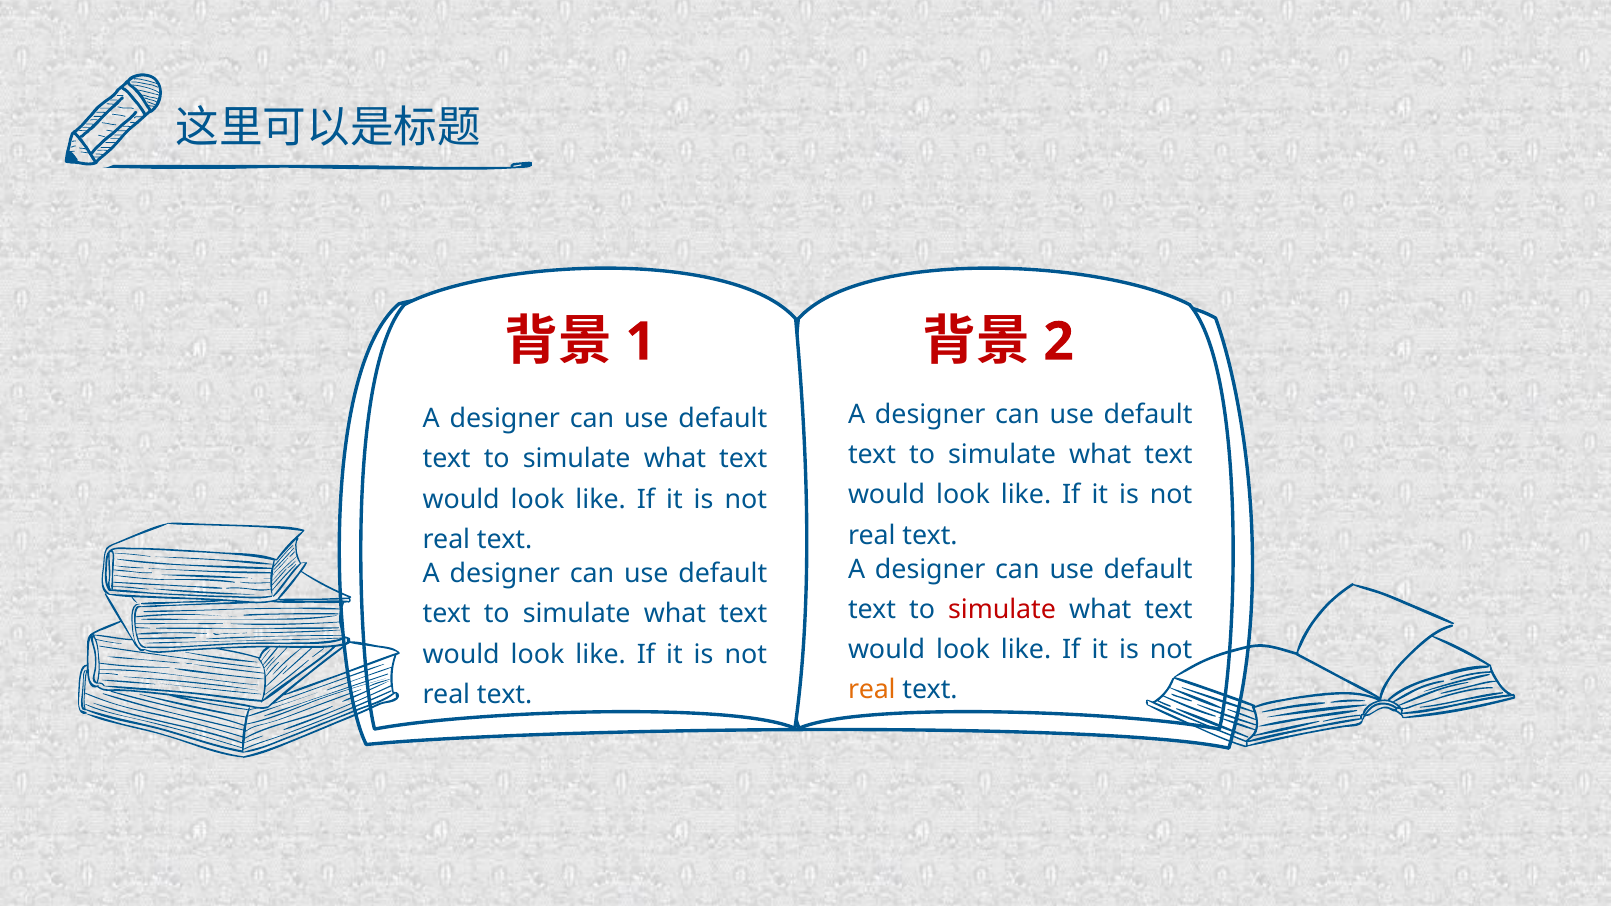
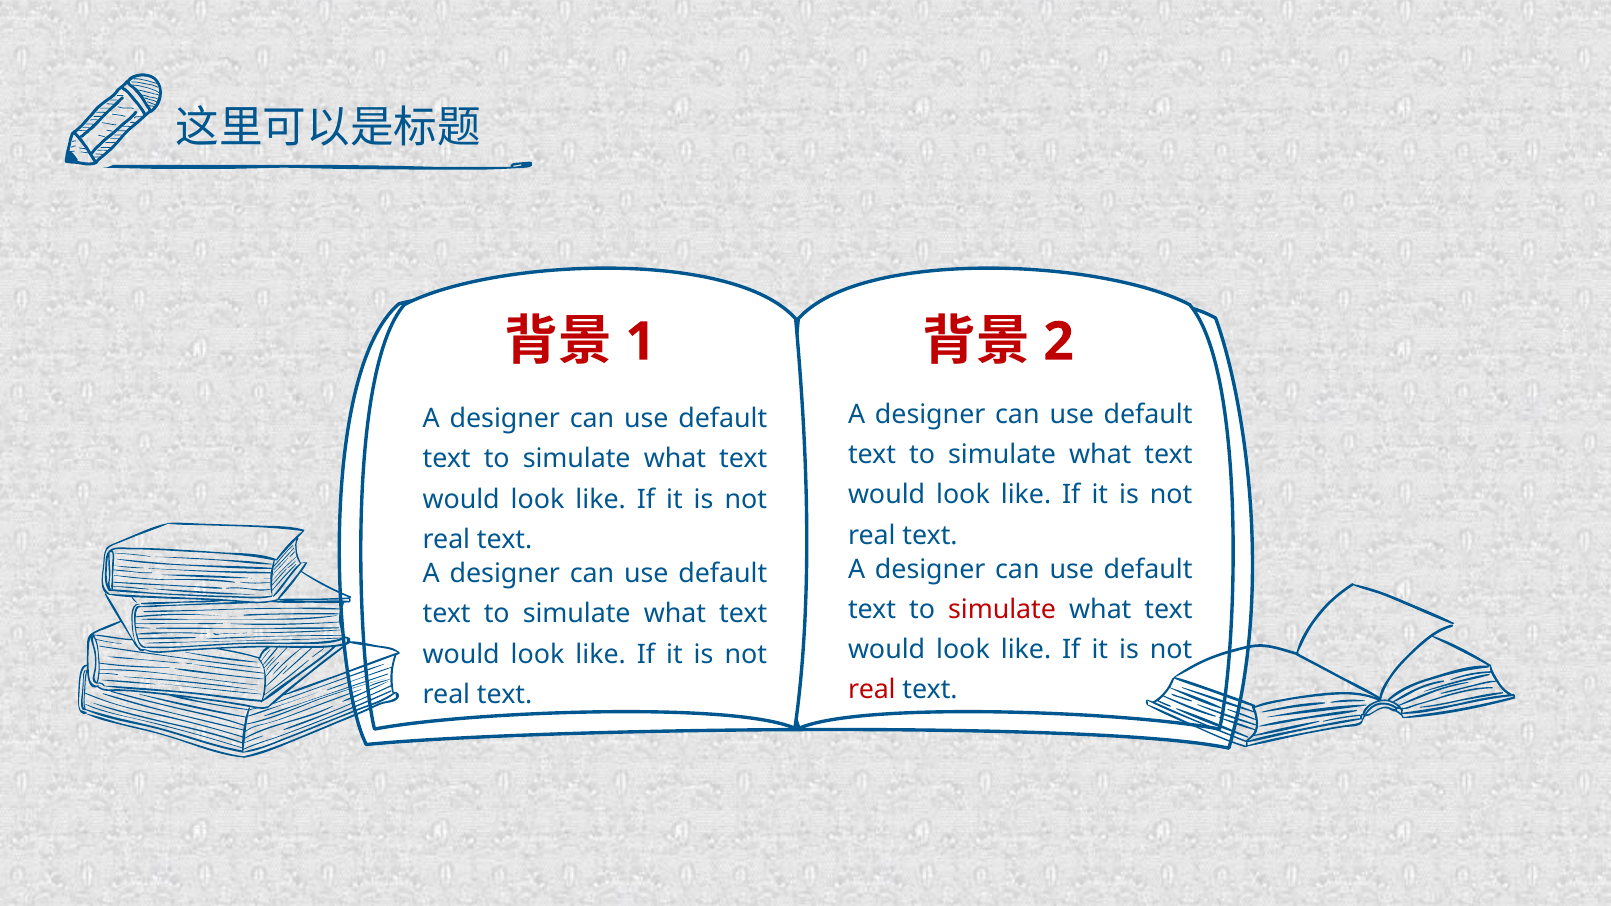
real at (872, 690) colour: orange -> red
